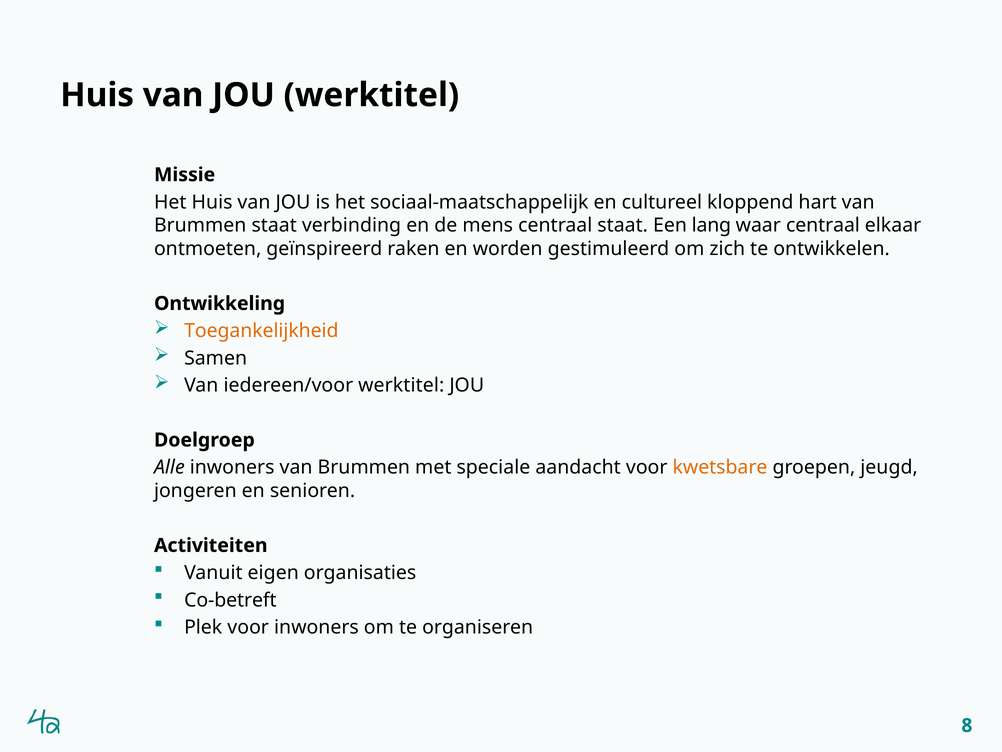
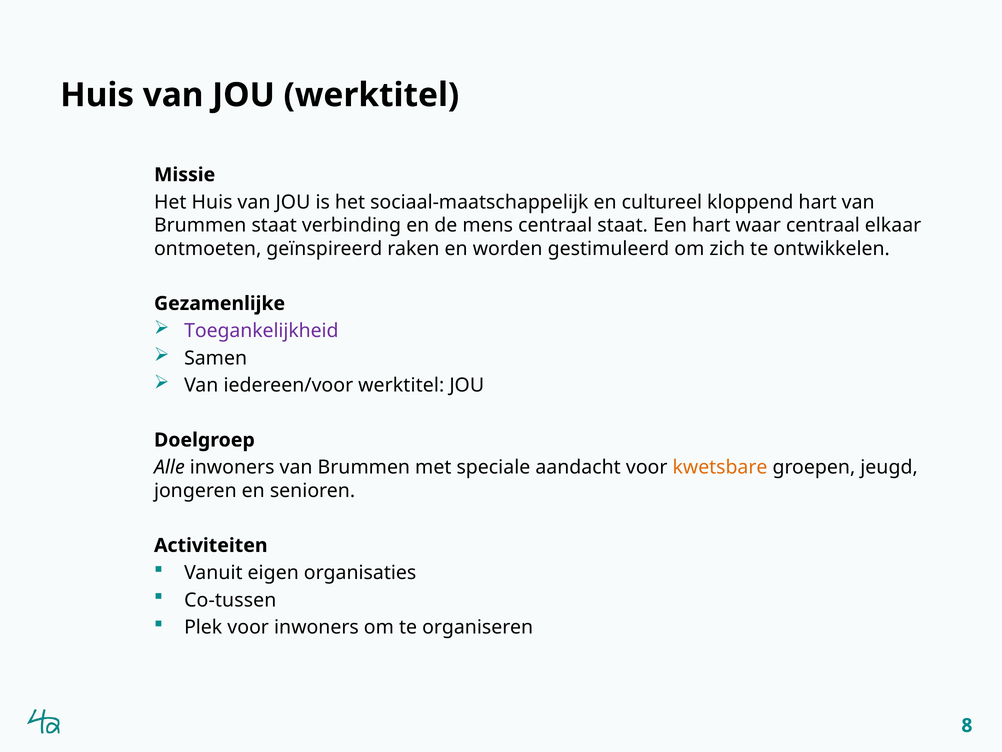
Een lang: lang -> hart
Ontwikkeling: Ontwikkeling -> Gezamenlijke
Toegankelijkheid colour: orange -> purple
Co-betreft: Co-betreft -> Co-tussen
